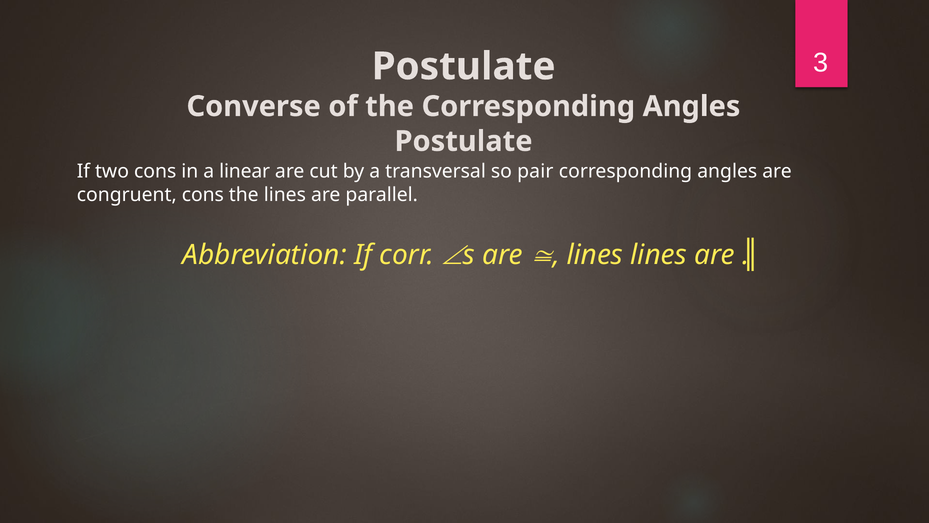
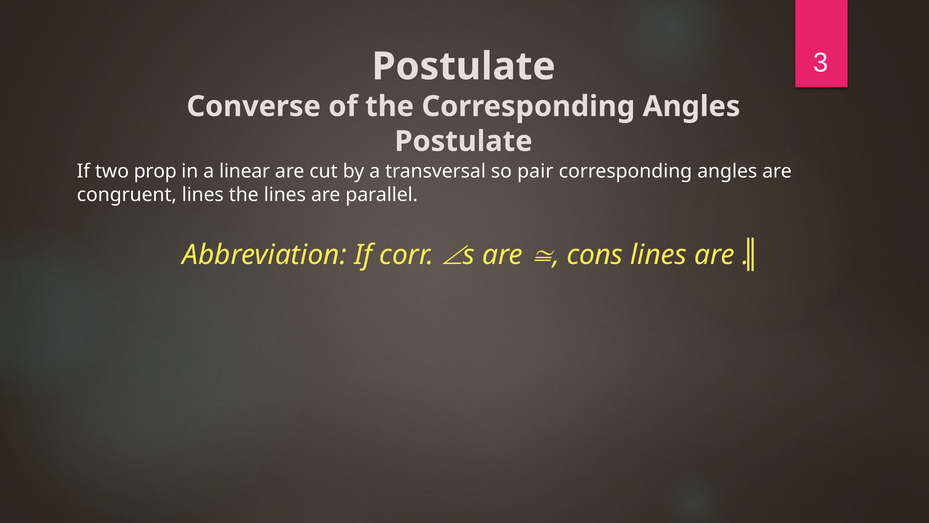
two cons: cons -> prop
congruent cons: cons -> lines
lines at (595, 255): lines -> cons
